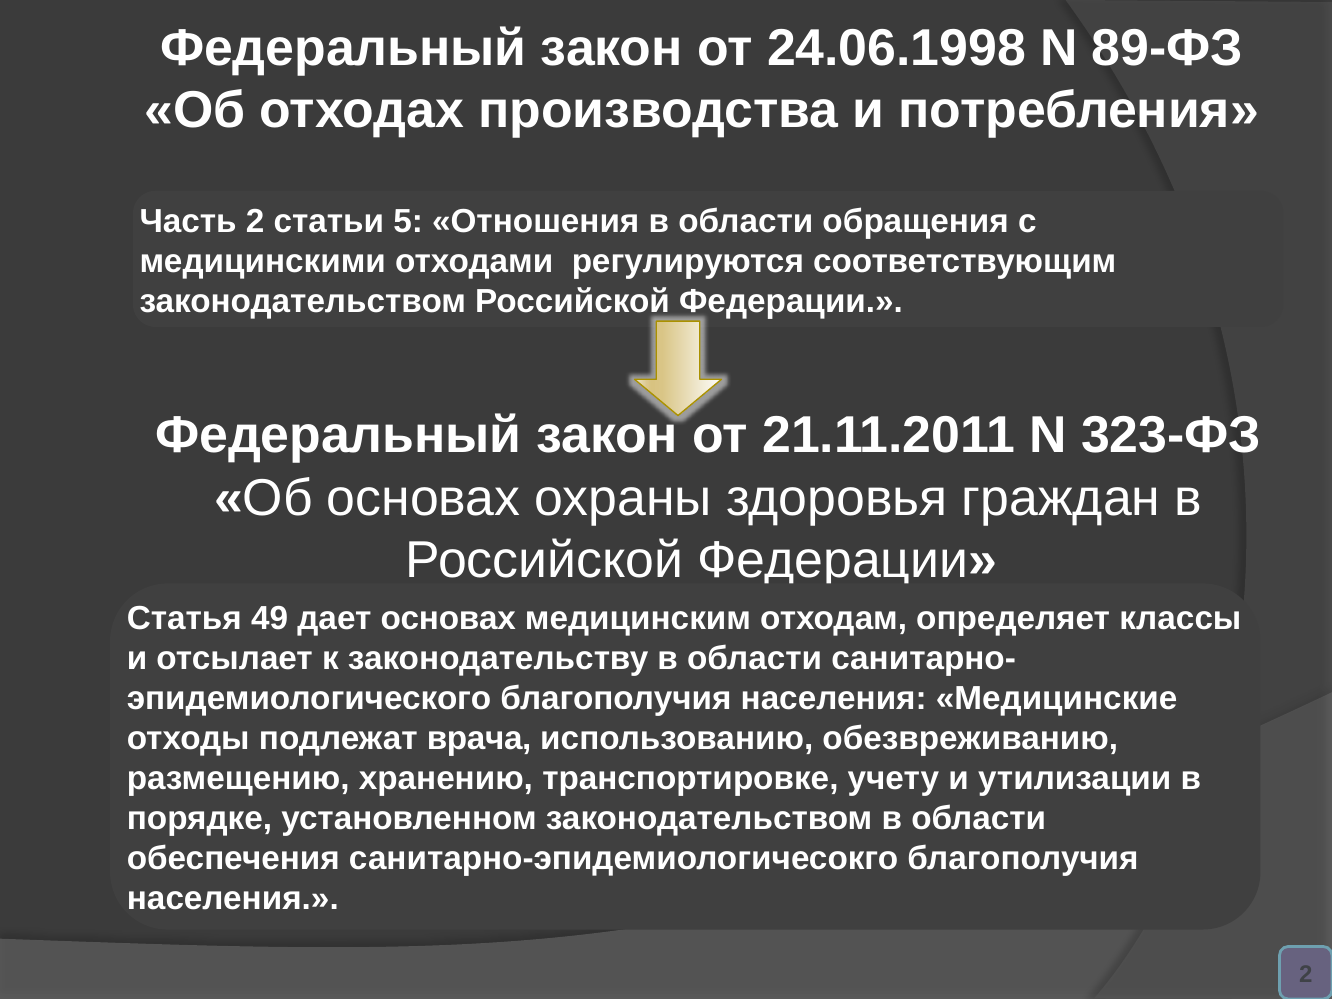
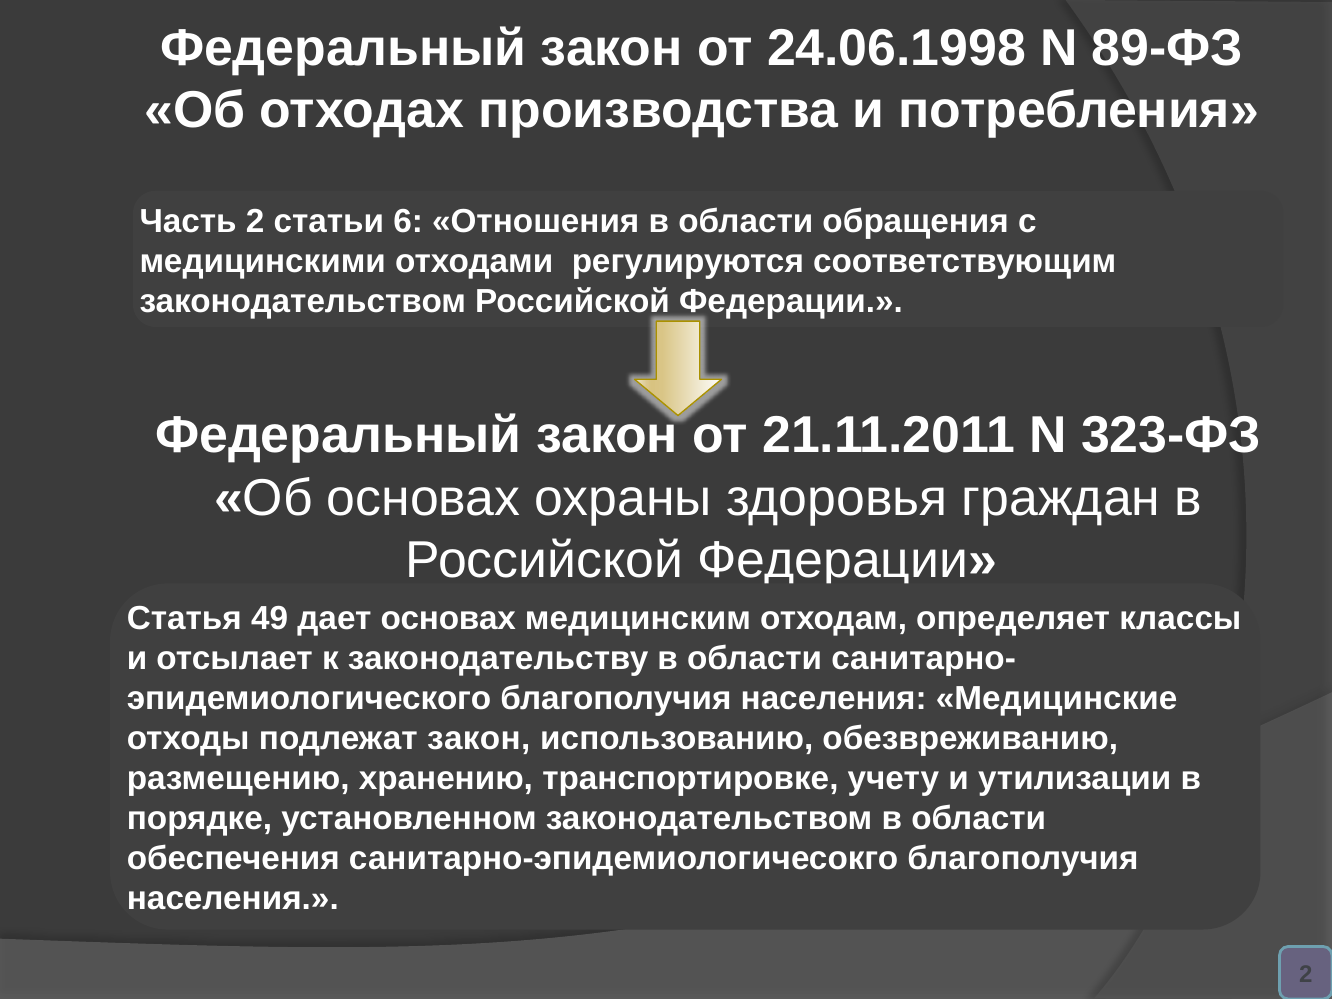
5: 5 -> 6
подлежат врача: врача -> закон
